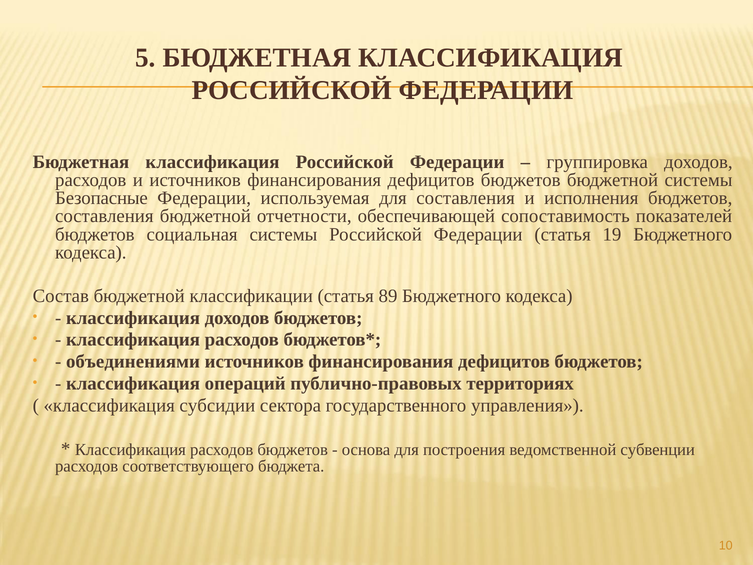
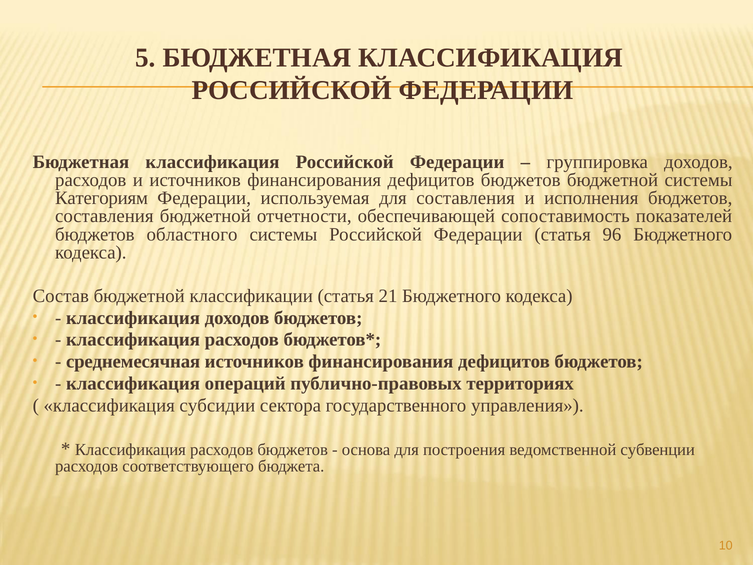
Безопасные: Безопасные -> Категориям
социальная: социальная -> областного
19: 19 -> 96
89: 89 -> 21
объединениями: объединениями -> среднемесячная
